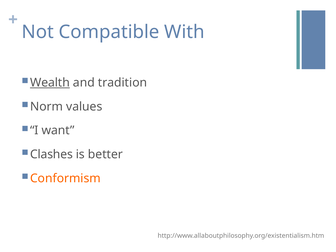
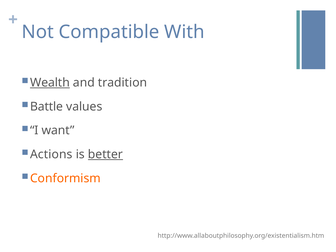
Norm: Norm -> Battle
Clashes: Clashes -> Actions
better underline: none -> present
